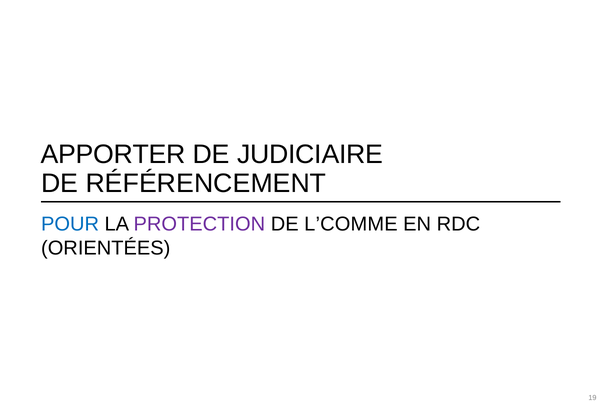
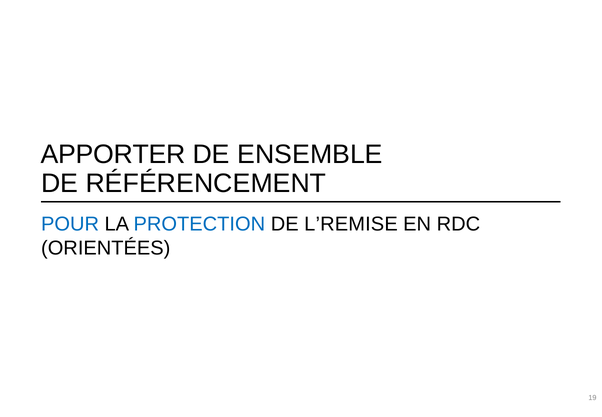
JUDICIAIRE: JUDICIAIRE -> ENSEMBLE
PROTECTION colour: purple -> blue
L’COMME: L’COMME -> L’REMISE
